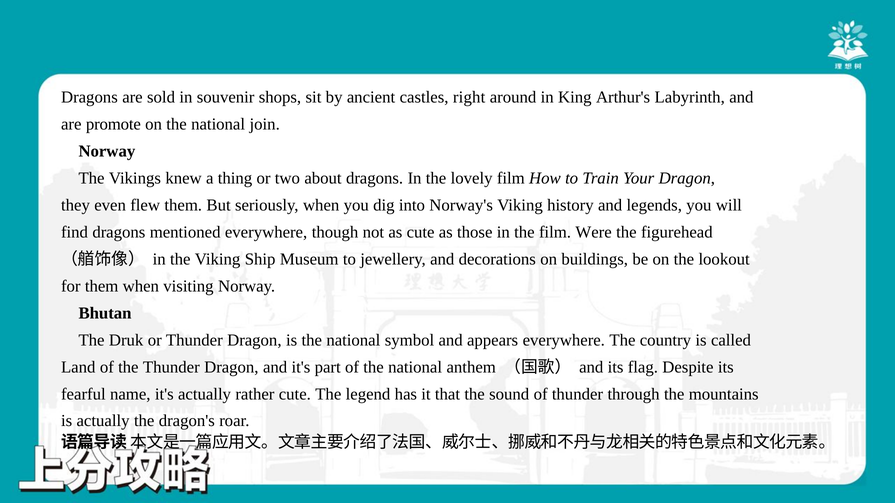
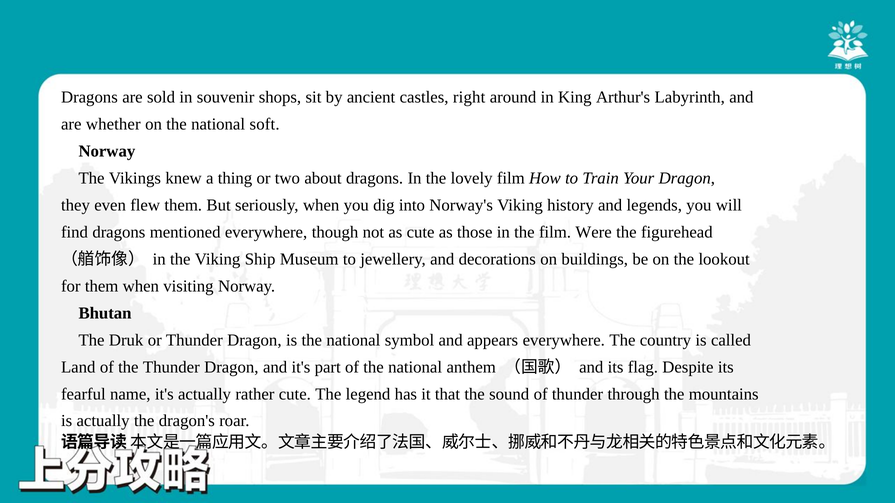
promote: promote -> whether
join: join -> soft
